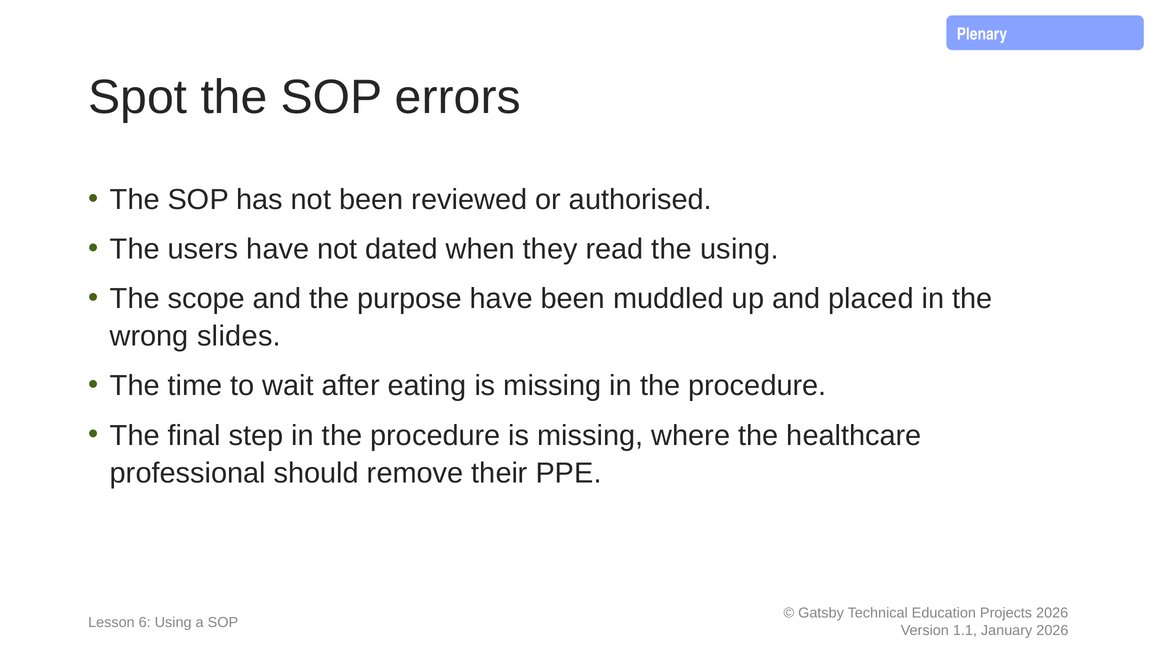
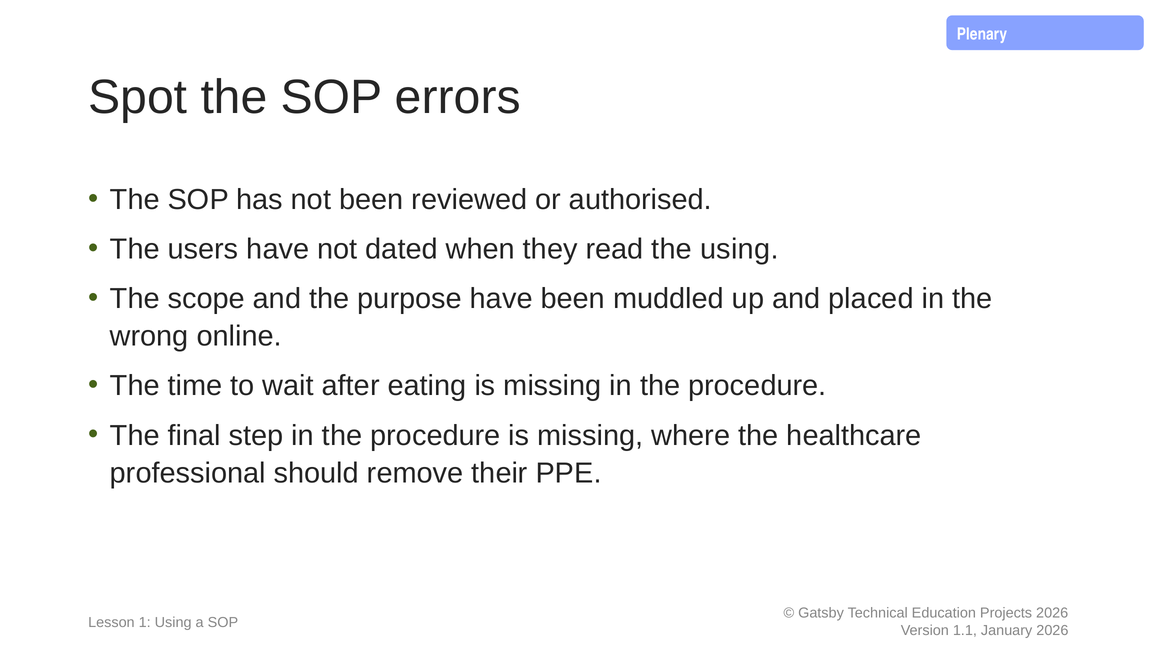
slides: slides -> online
6: 6 -> 1
